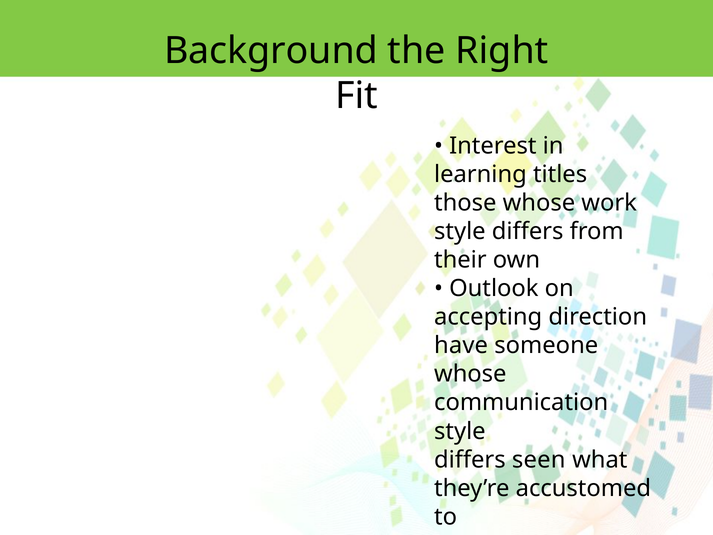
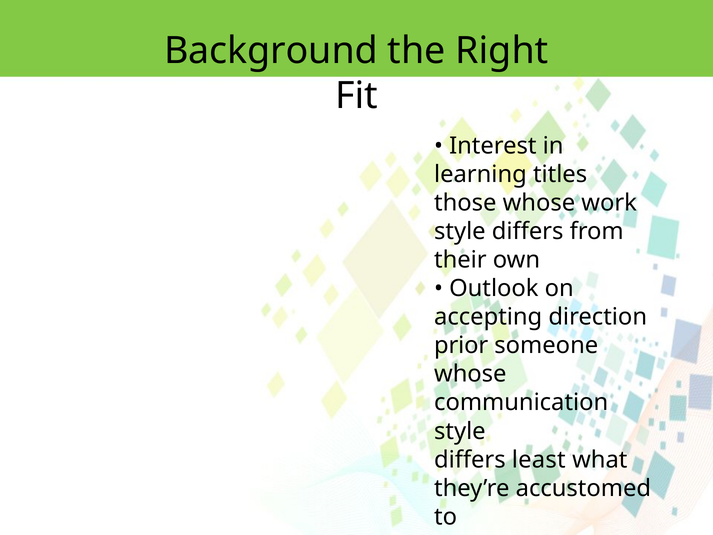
have: have -> prior
seen: seen -> least
